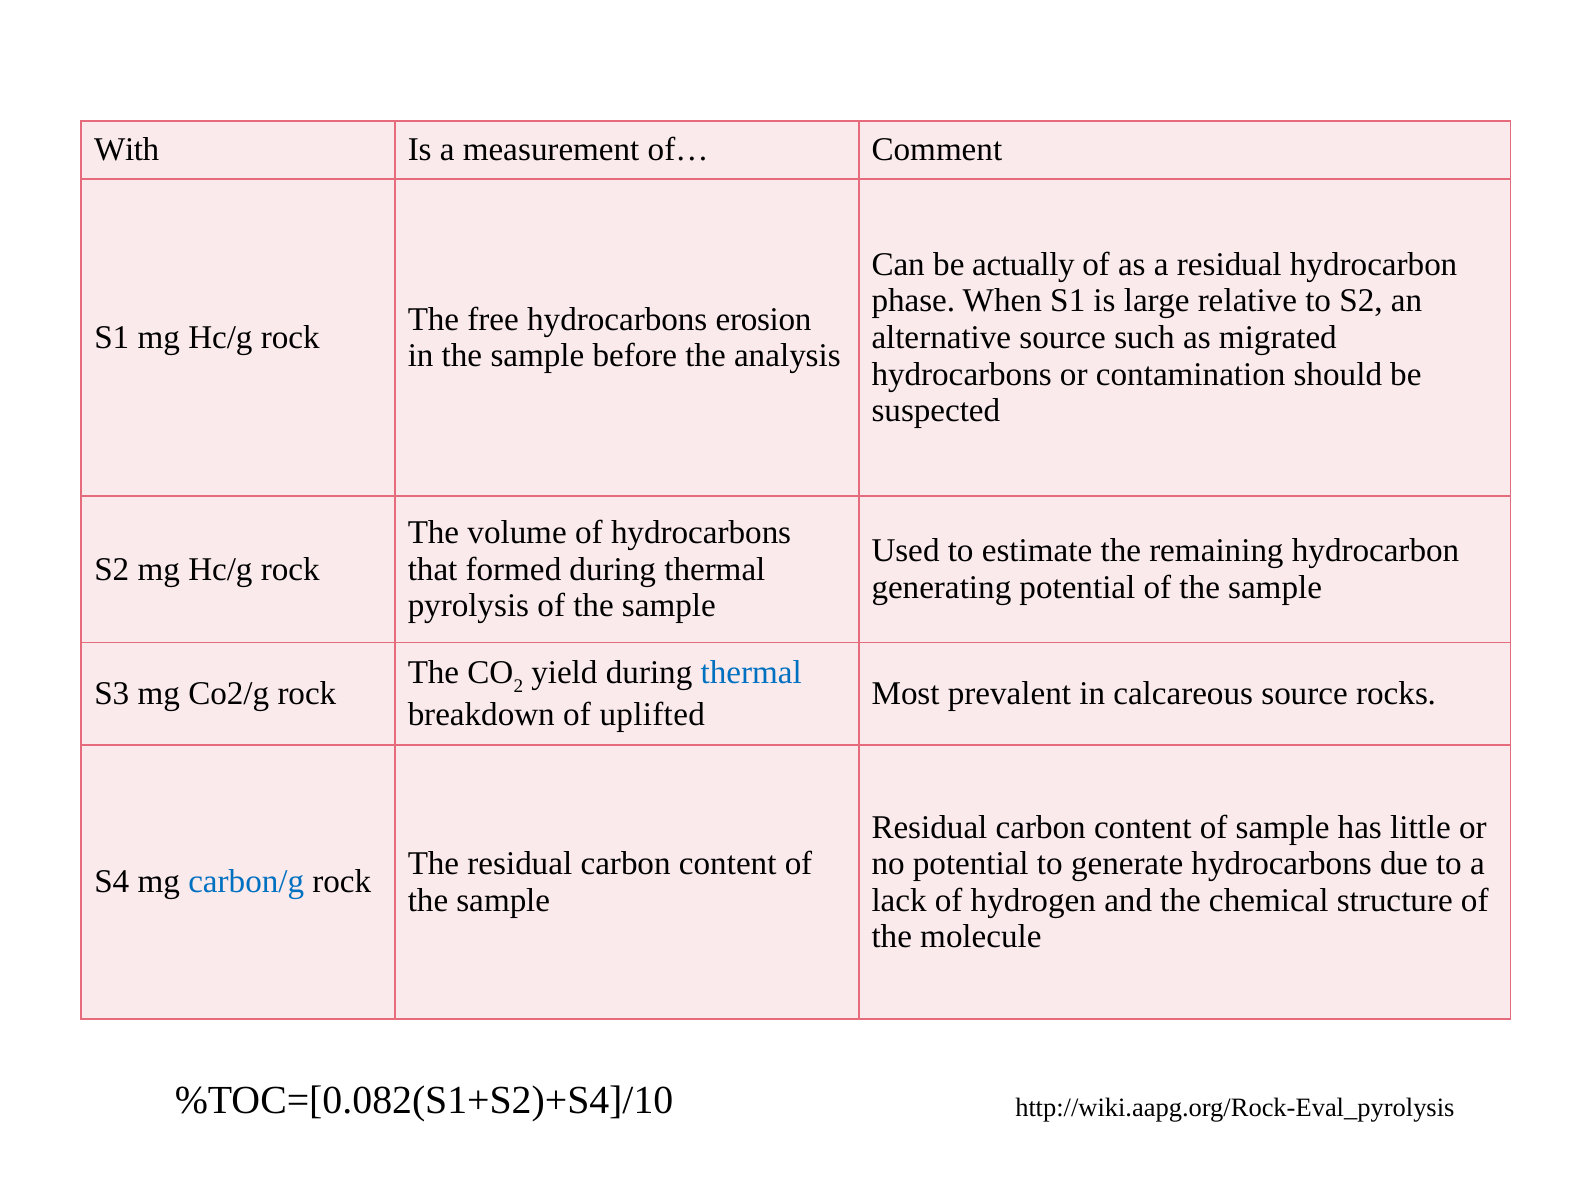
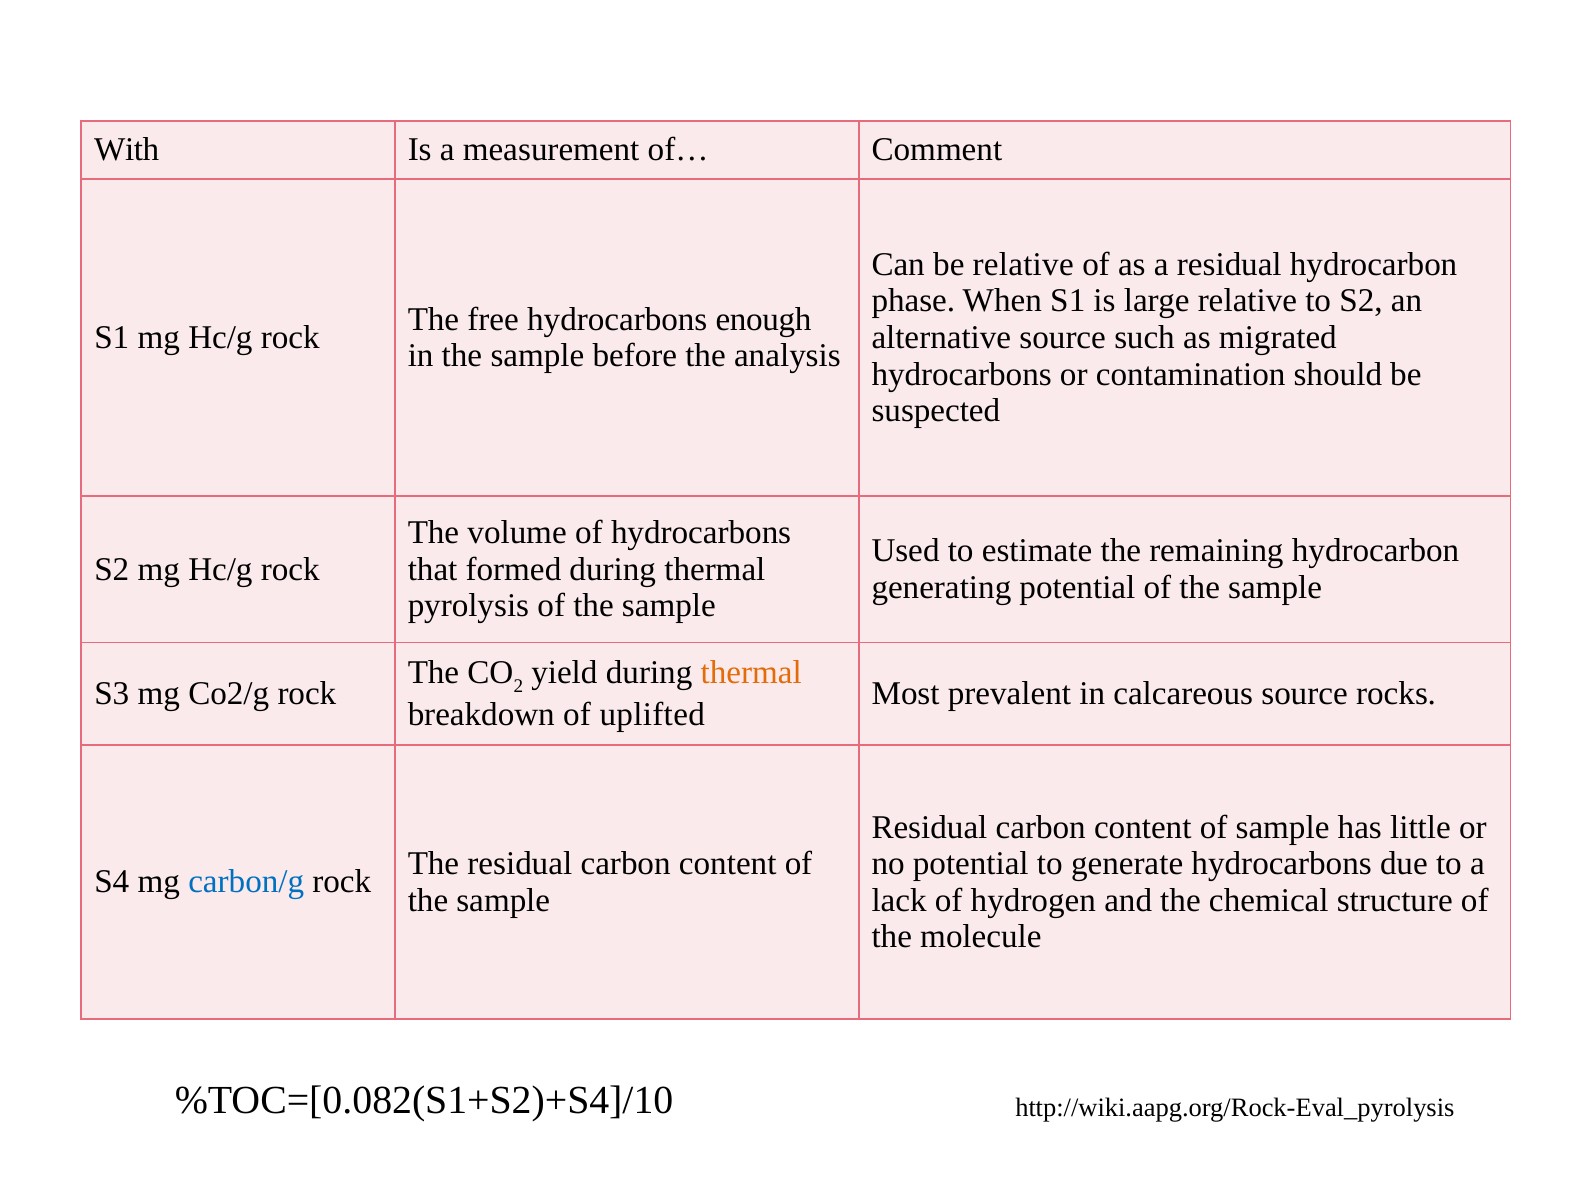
be actually: actually -> relative
erosion: erosion -> enough
thermal at (751, 673) colour: blue -> orange
